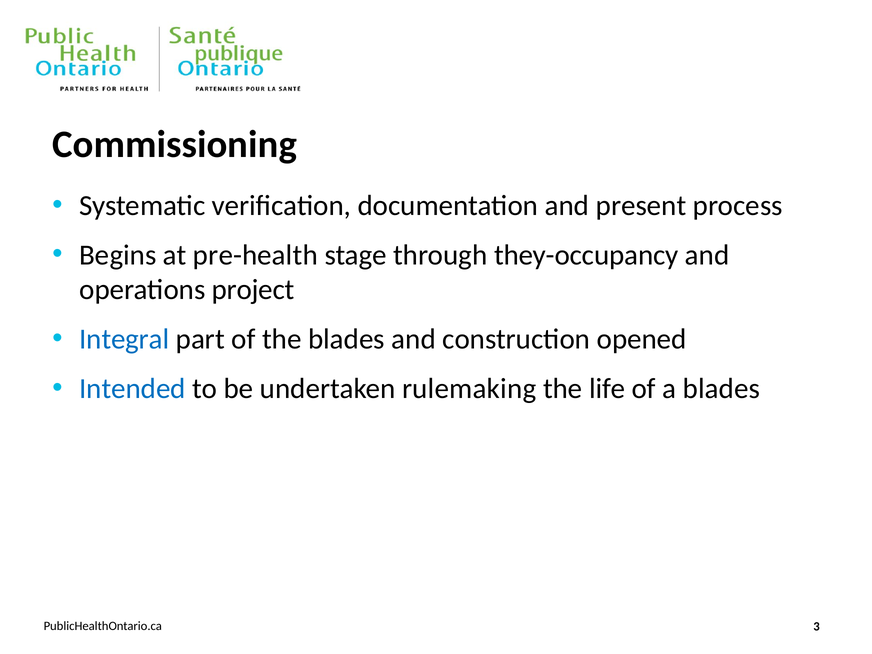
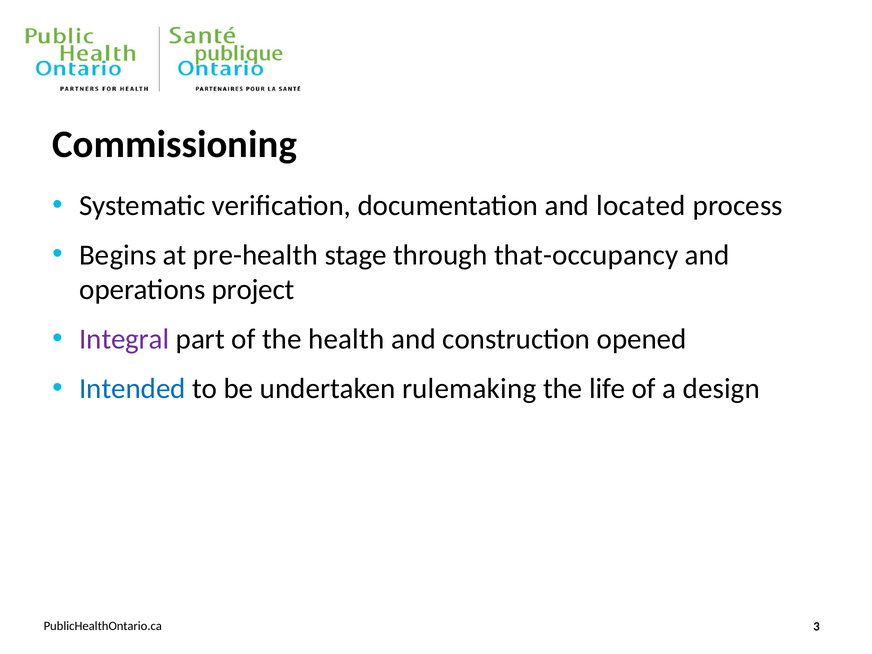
present: present -> located
they-occupancy: they-occupancy -> that-occupancy
Integral colour: blue -> purple
the blades: blades -> health
a blades: blades -> design
